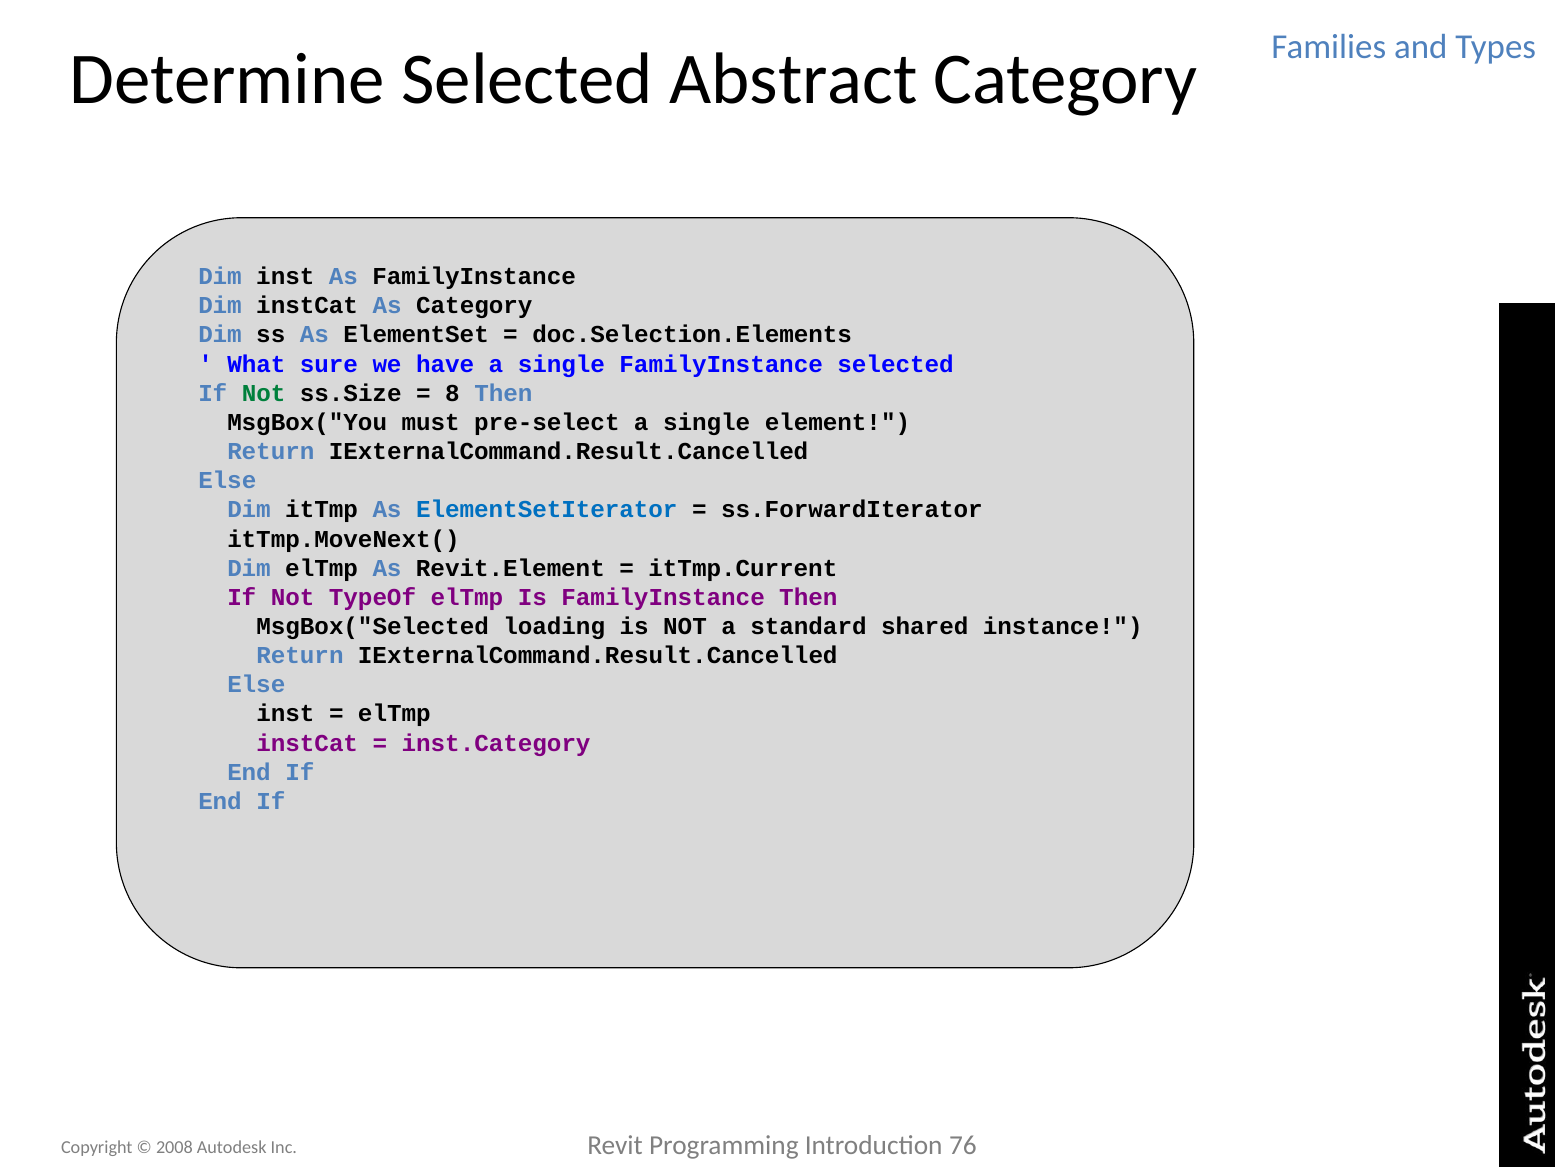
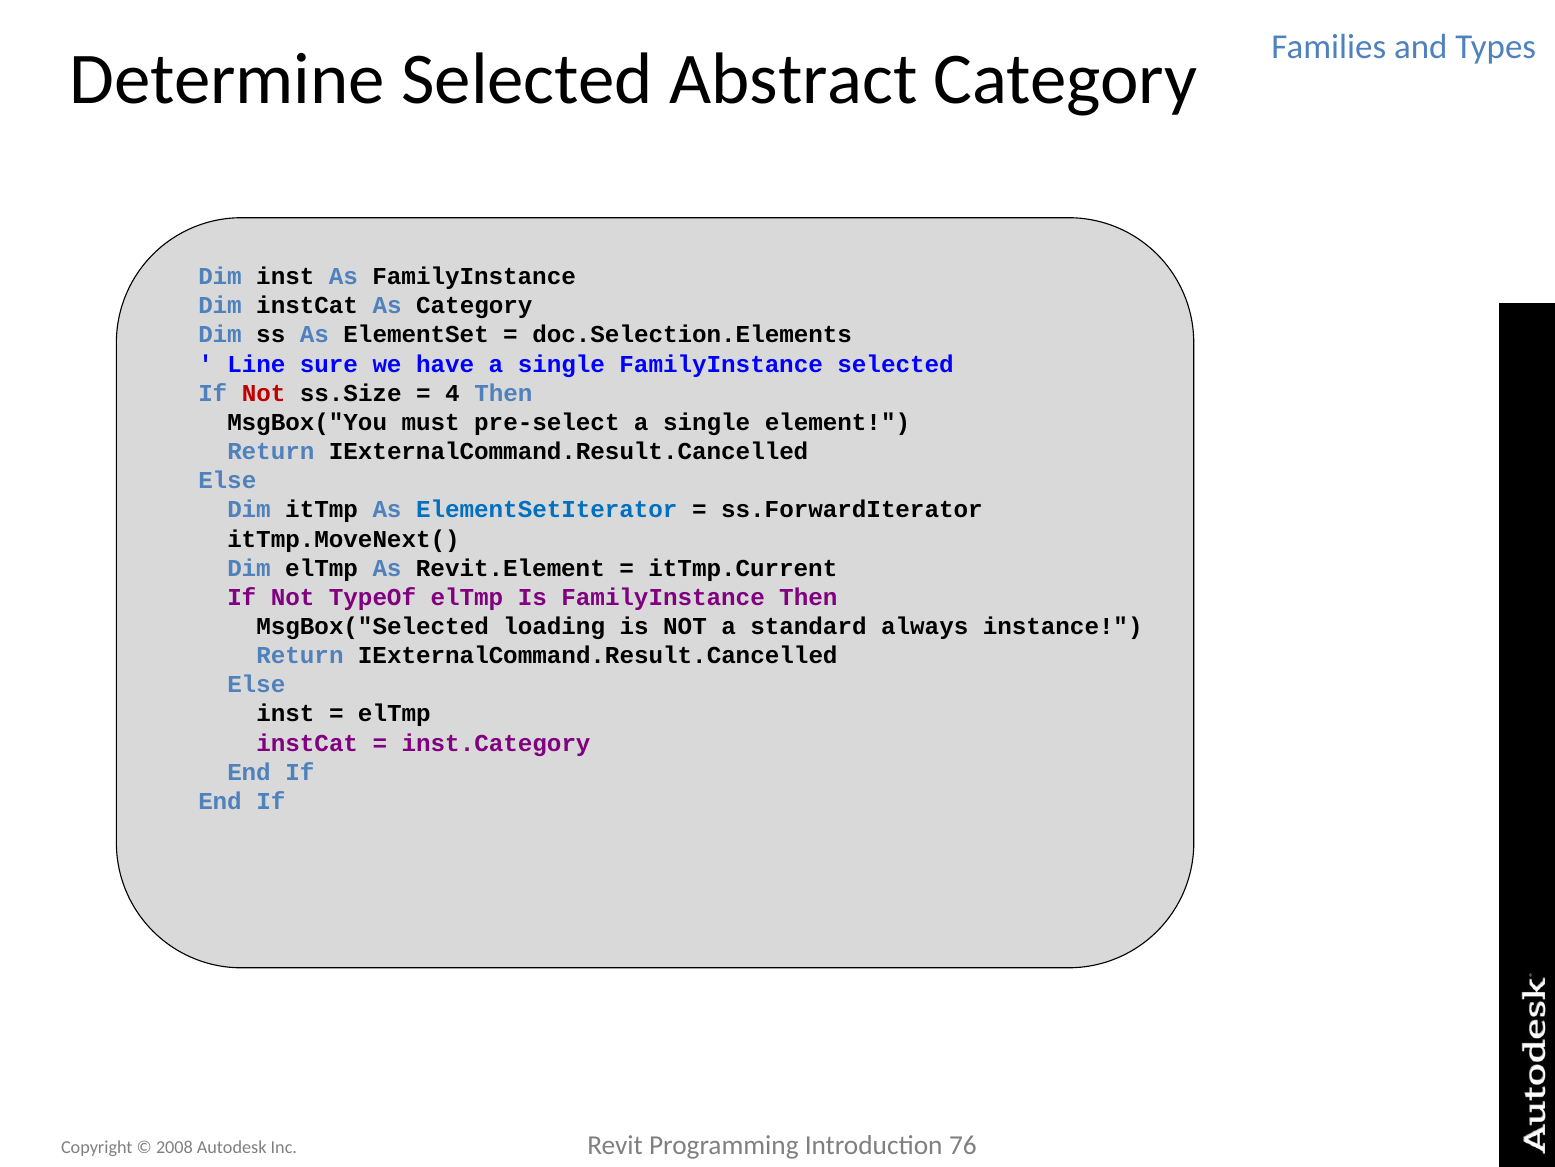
What: What -> Line
Not at (264, 393) colour: green -> red
8: 8 -> 4
shared: shared -> always
